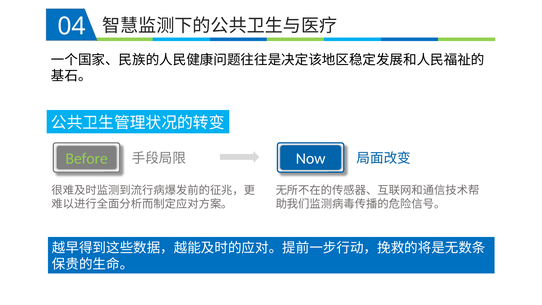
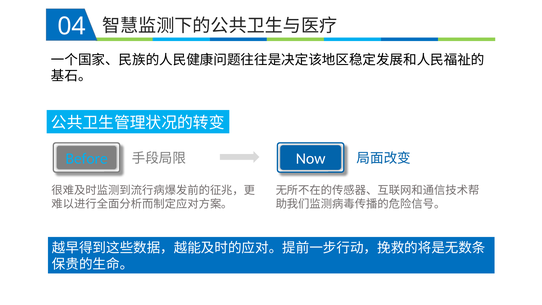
Before colour: light green -> light blue
